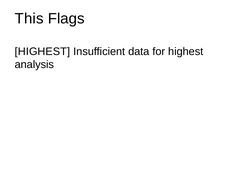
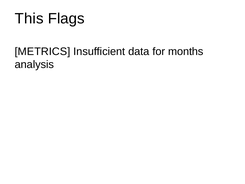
HIGHEST at (42, 51): HIGHEST -> METRICS
for highest: highest -> months
